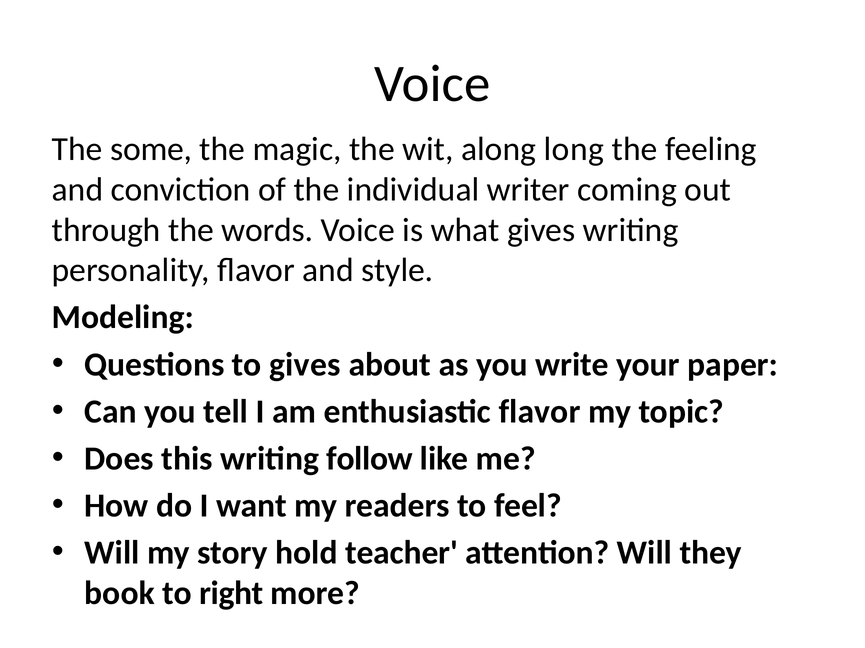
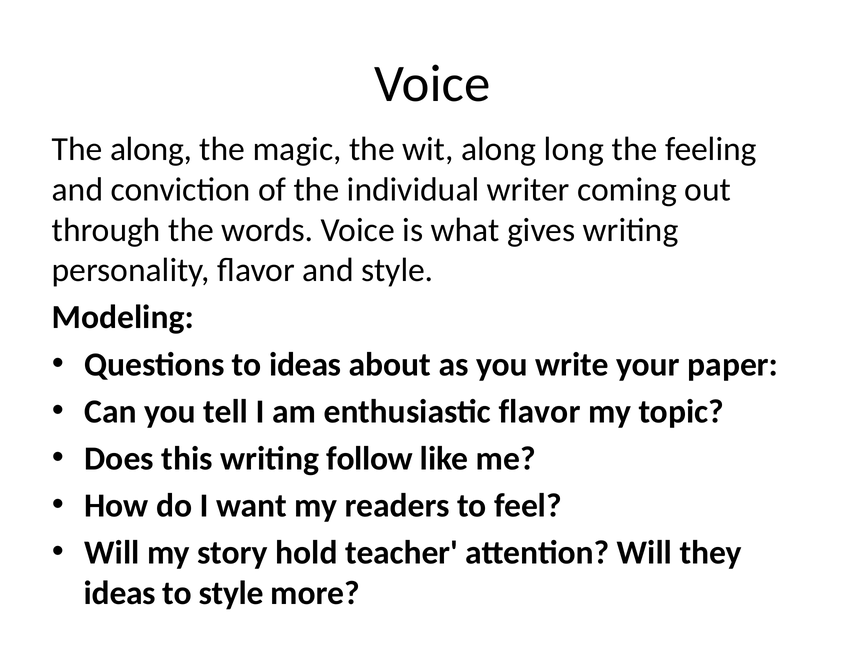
The some: some -> along
to gives: gives -> ideas
book at (120, 594): book -> ideas
to right: right -> style
